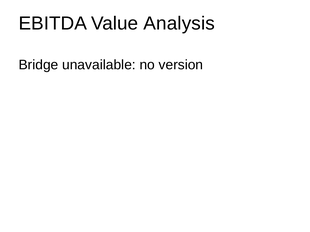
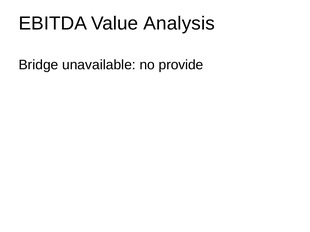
version: version -> provide
